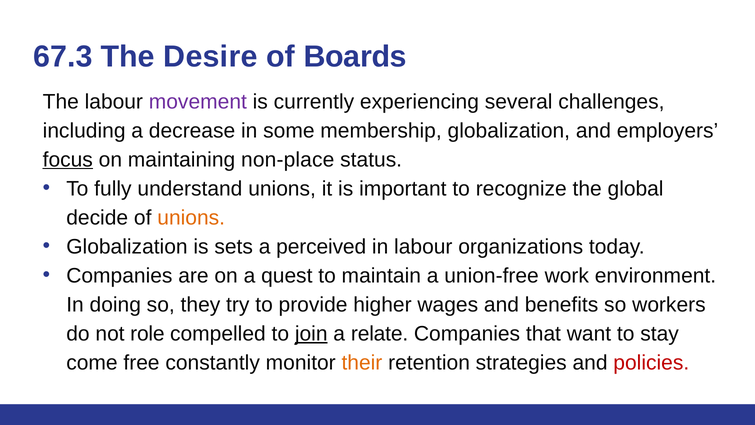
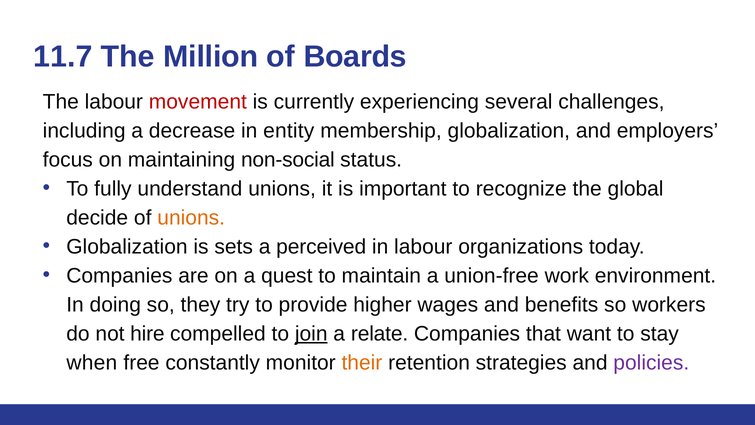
67.3: 67.3 -> 11.7
Desire: Desire -> Million
movement colour: purple -> red
some: some -> entity
focus underline: present -> none
non-place: non-place -> non-social
role: role -> hire
come: come -> when
policies colour: red -> purple
